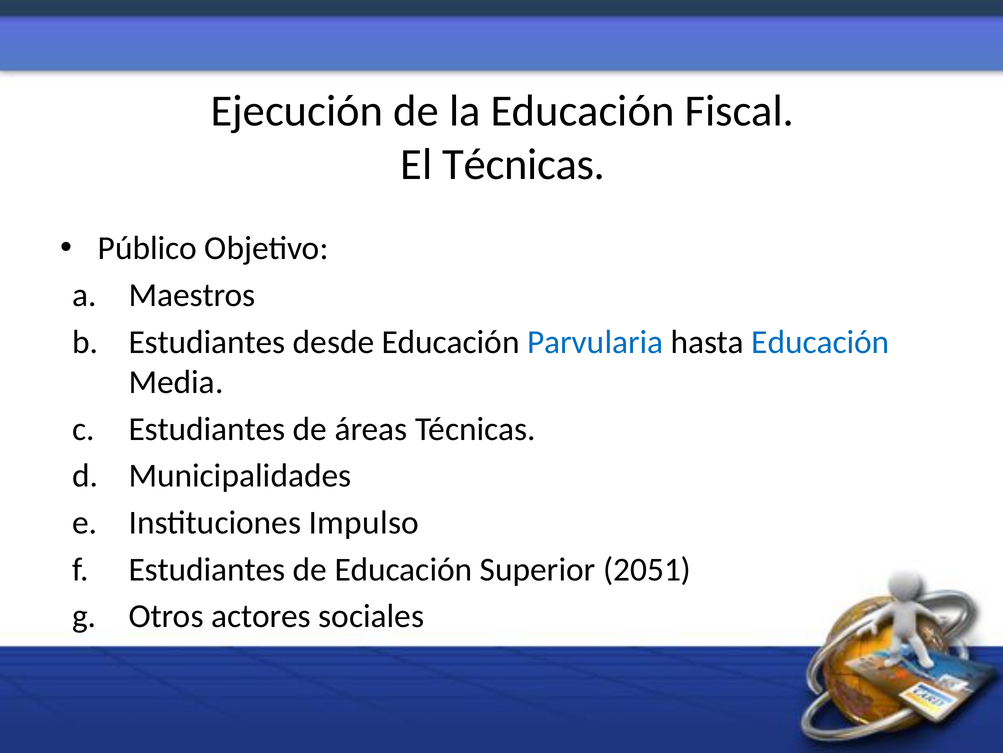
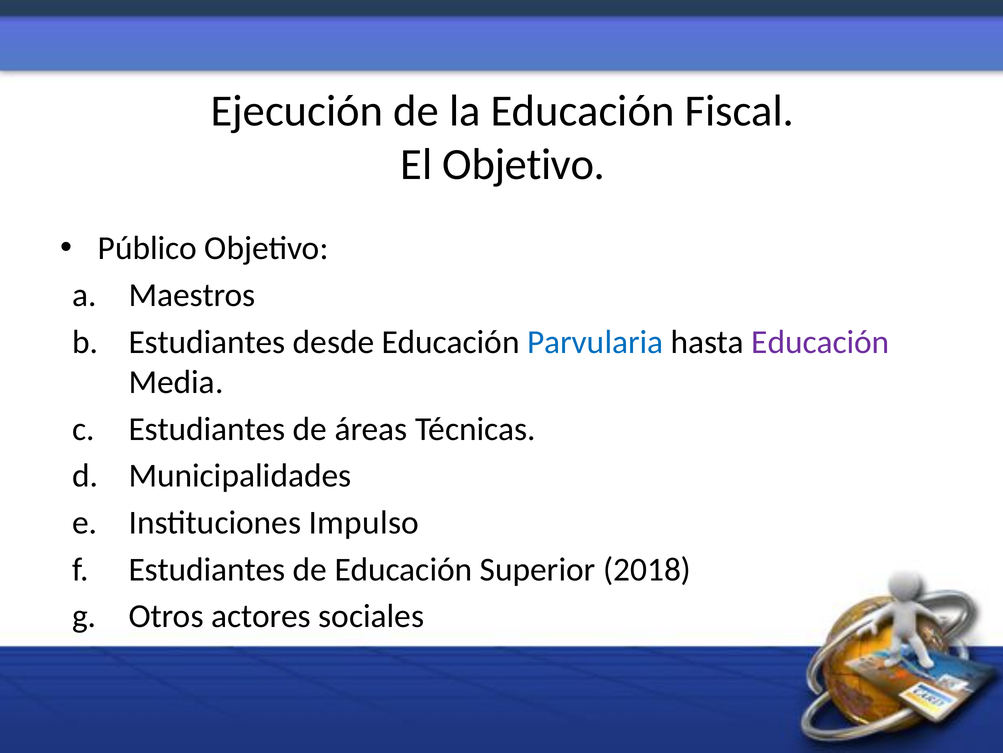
El Técnicas: Técnicas -> Objetivo
Educación at (820, 342) colour: blue -> purple
2051: 2051 -> 2018
